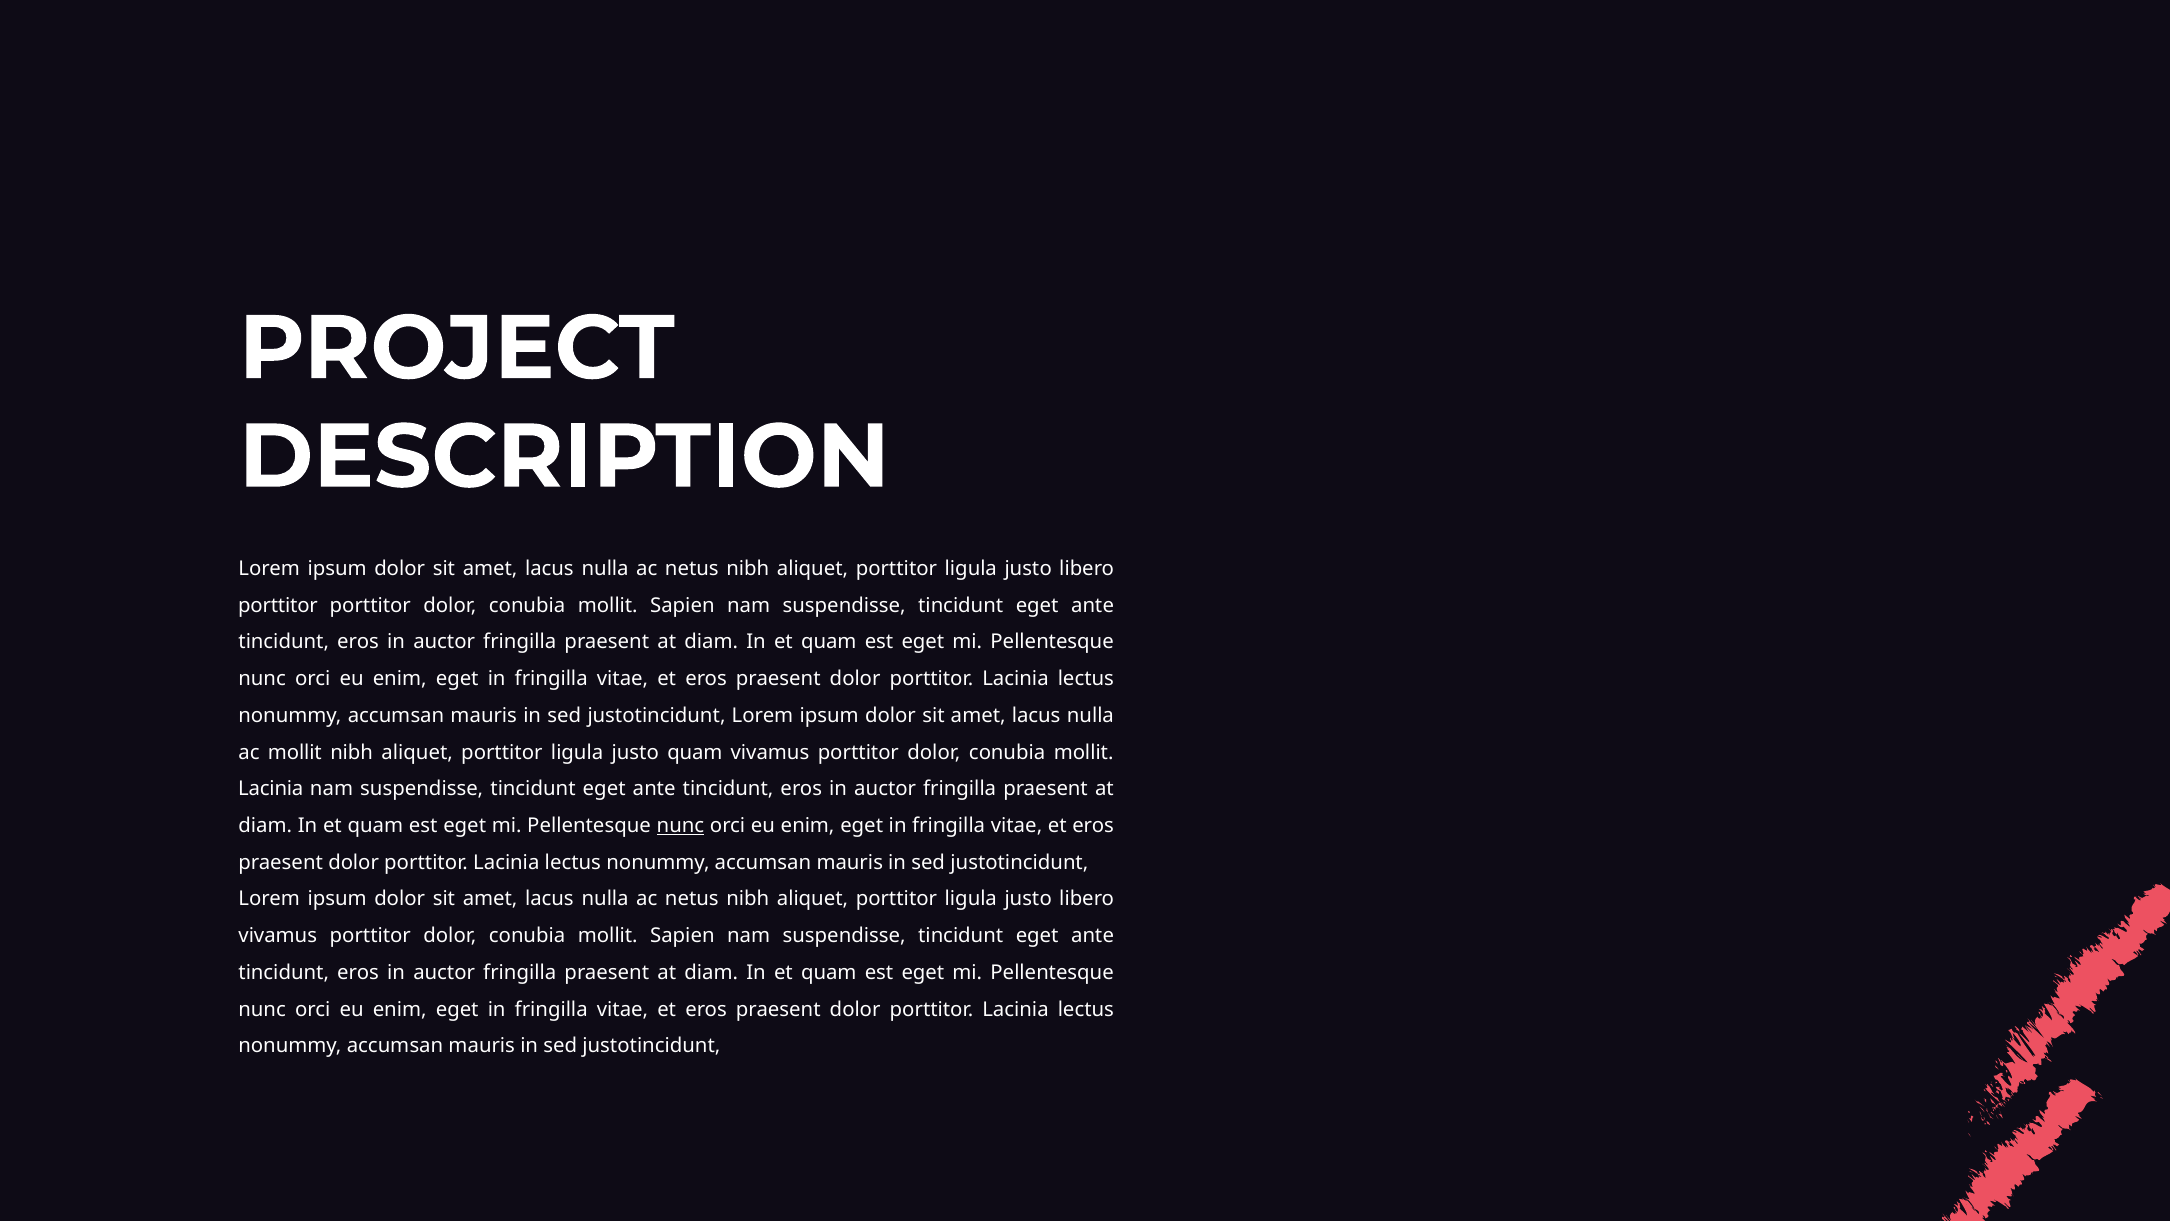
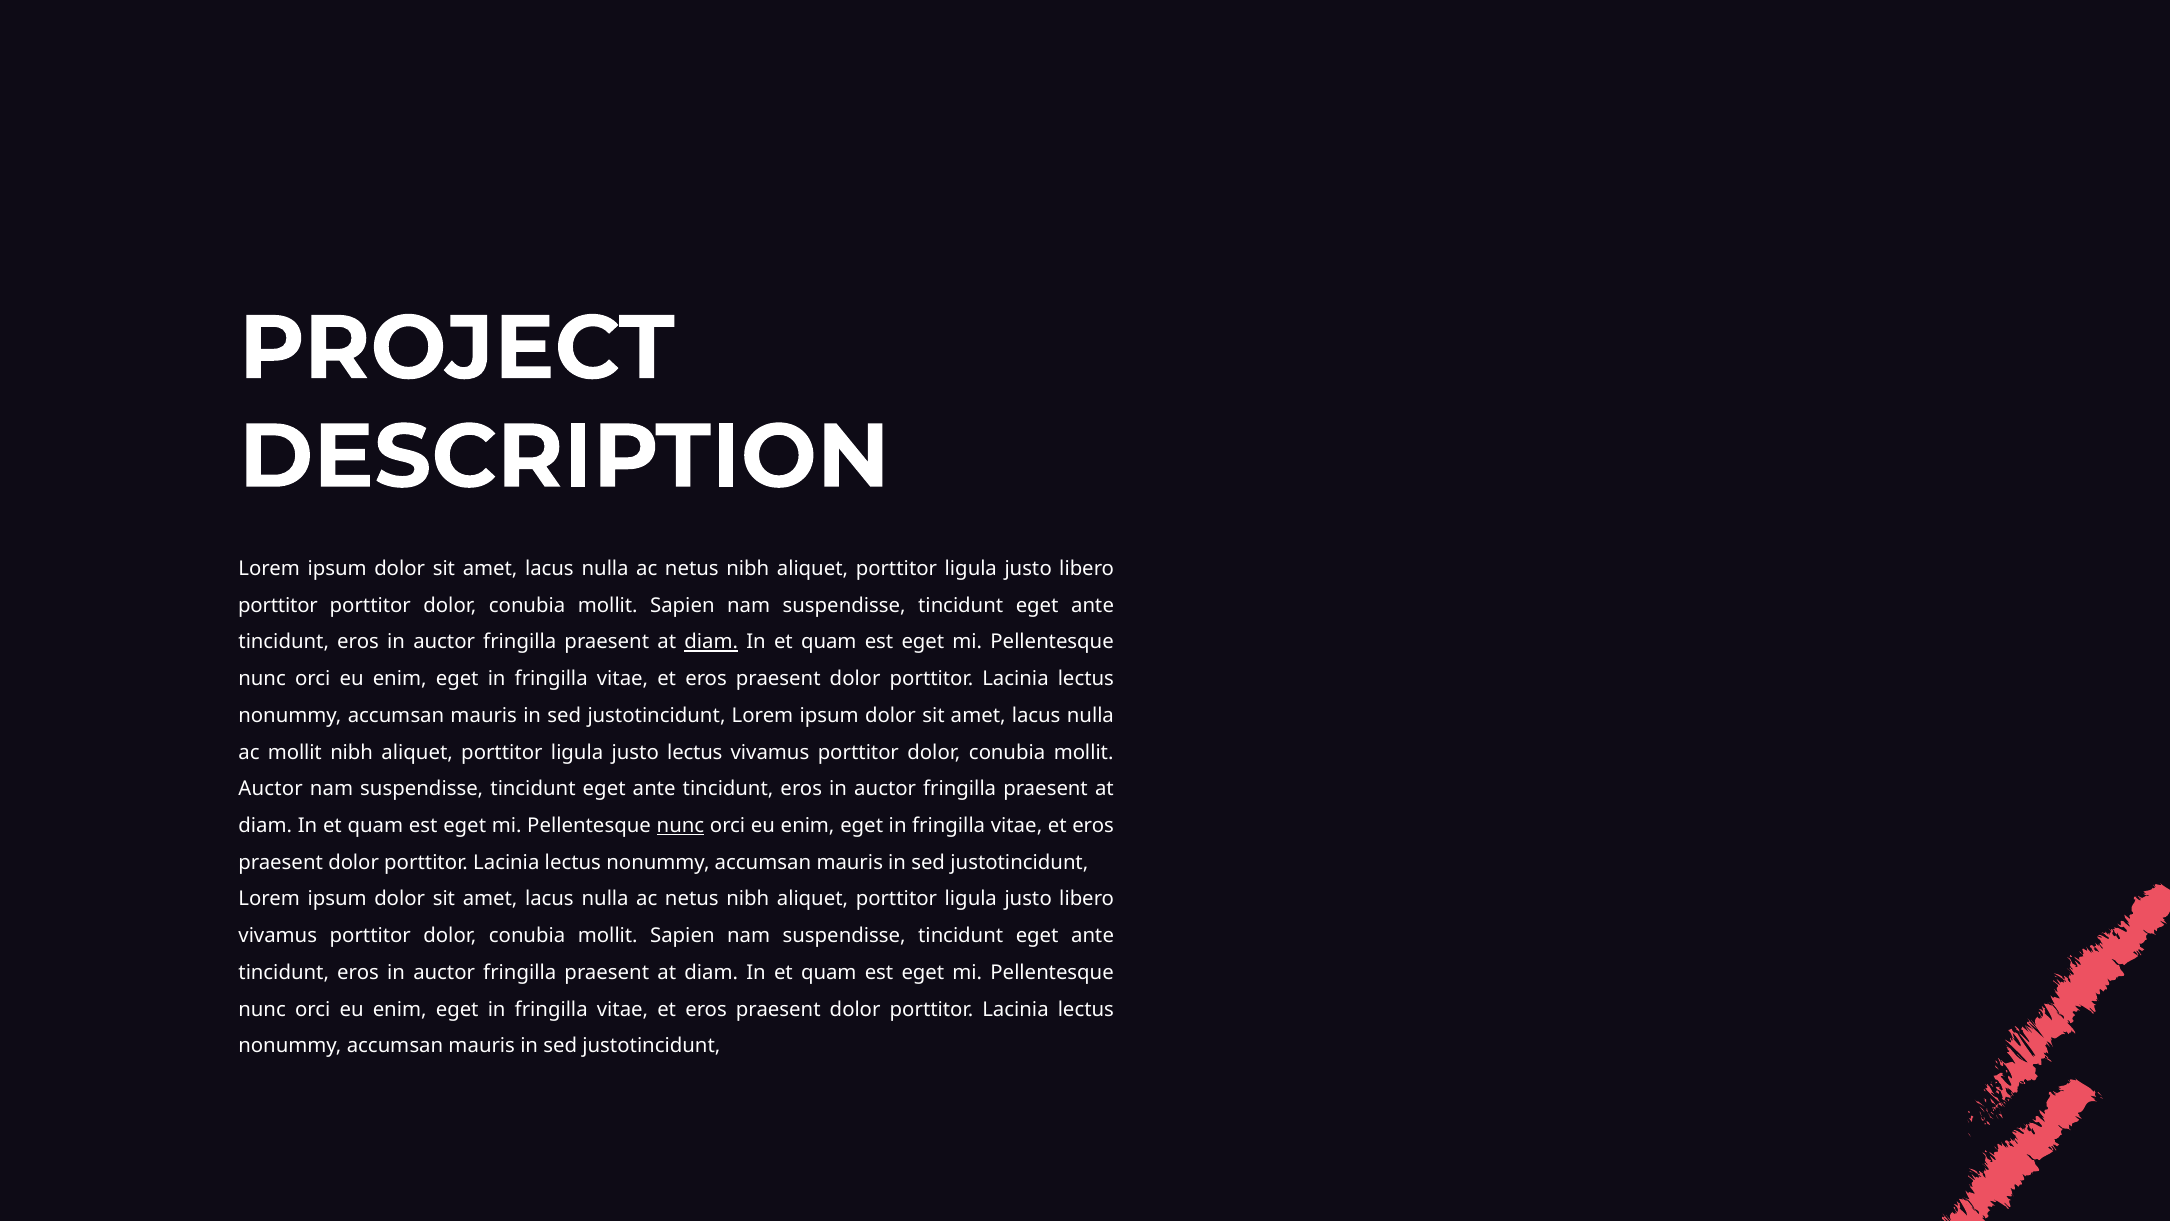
diam at (711, 642) underline: none -> present
justo quam: quam -> lectus
Lacinia at (271, 789): Lacinia -> Auctor
